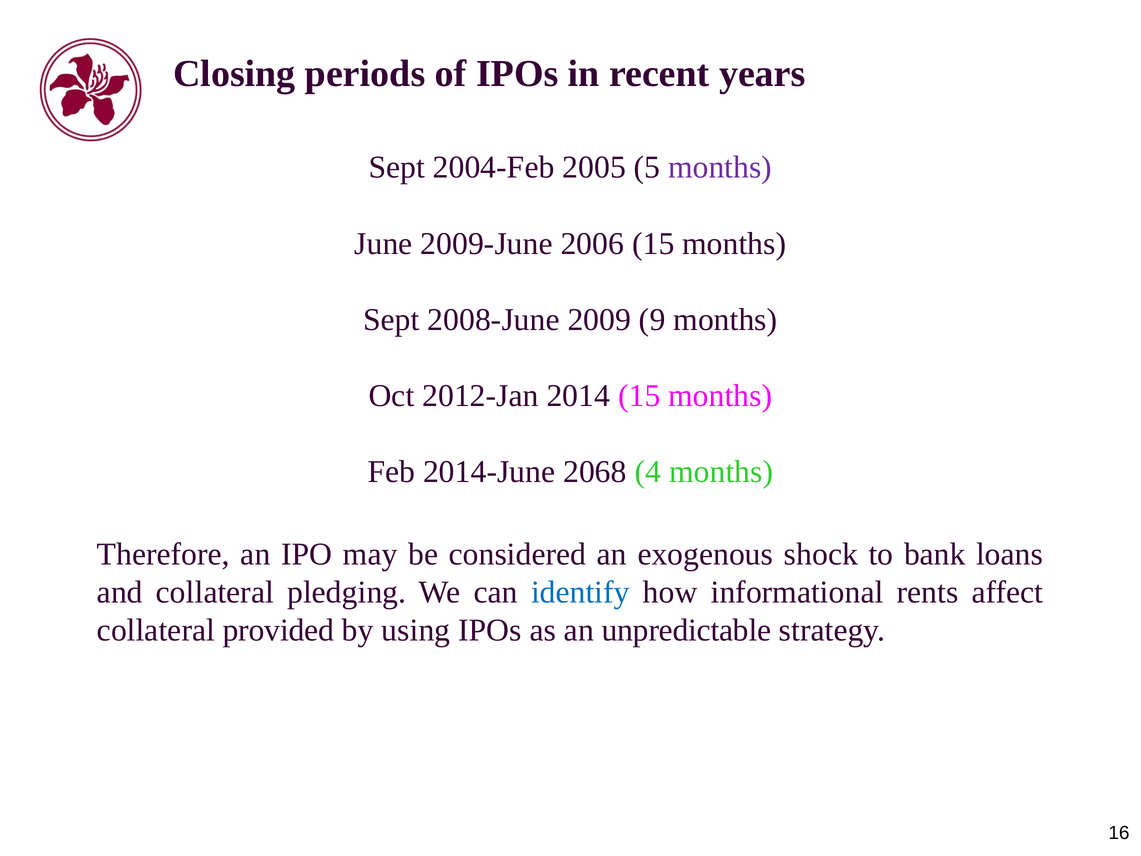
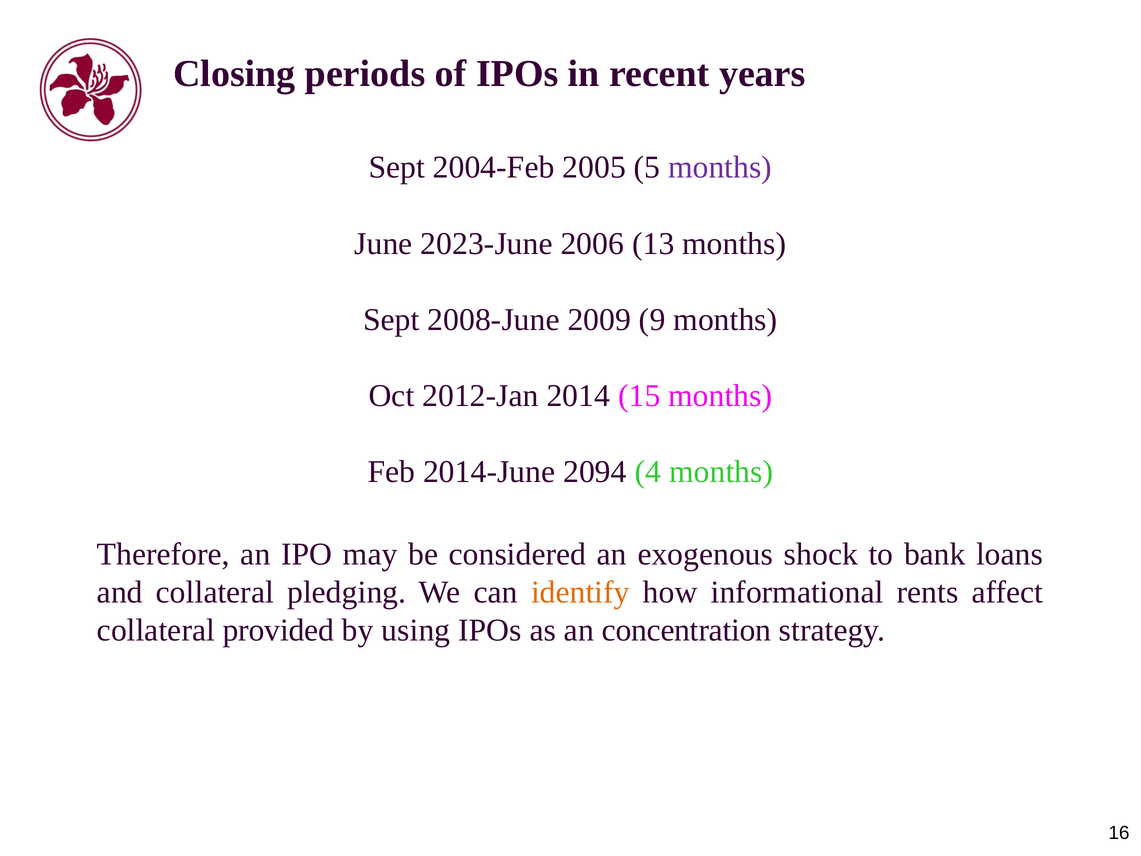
2009-June: 2009-June -> 2023-June
2006 15: 15 -> 13
2068: 2068 -> 2094
identify colour: blue -> orange
unpredictable: unpredictable -> concentration
